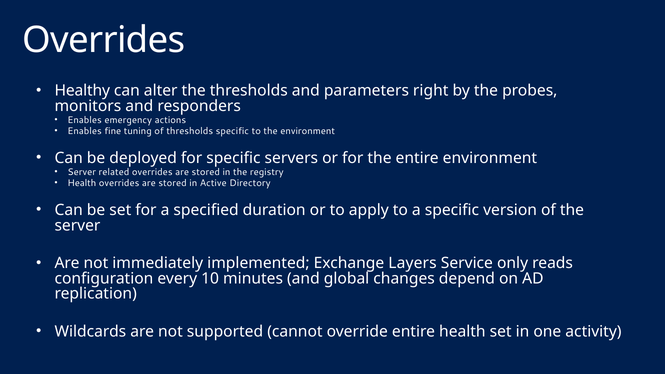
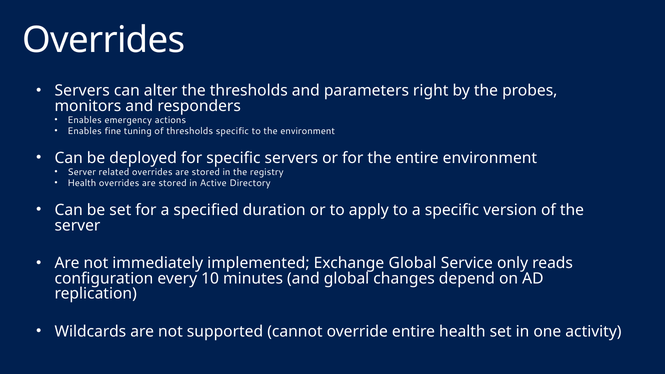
Healthy at (82, 91): Healthy -> Servers
Exchange Layers: Layers -> Global
